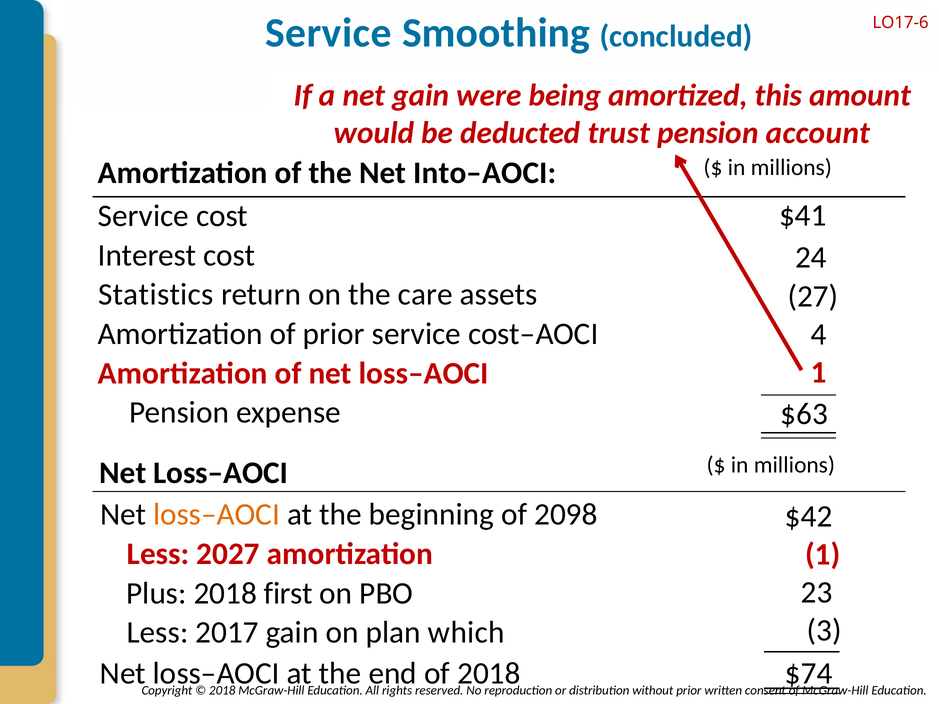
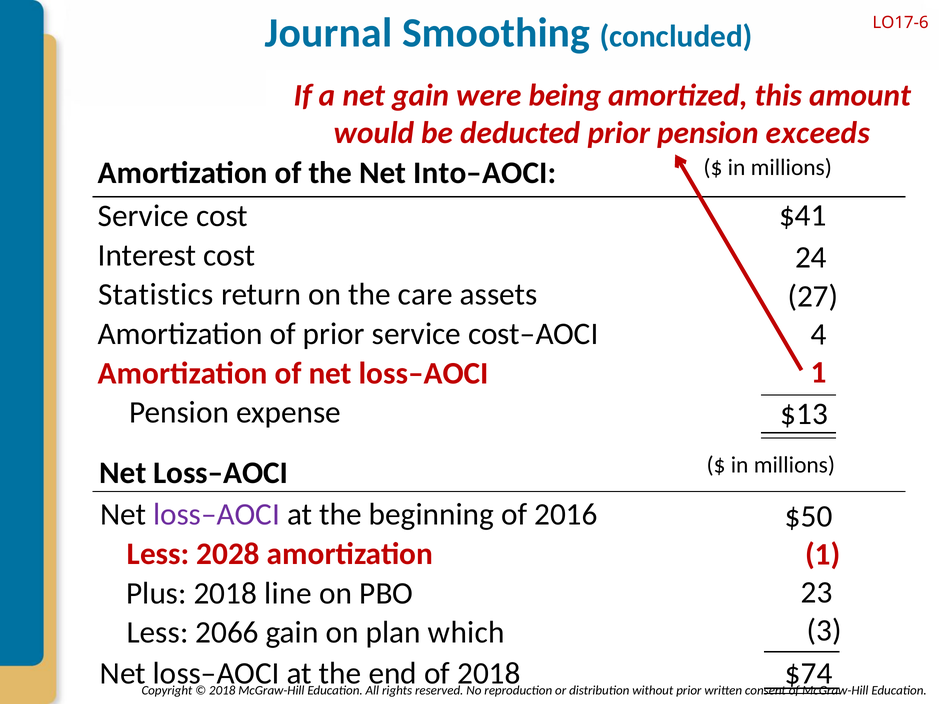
Service at (328, 33): Service -> Journal
deducted trust: trust -> prior
account: account -> exceeds
$63: $63 -> $13
loss–AOCI at (217, 515) colour: orange -> purple
2098: 2098 -> 2016
$42: $42 -> $50
2027: 2027 -> 2028
first: first -> line
2017: 2017 -> 2066
